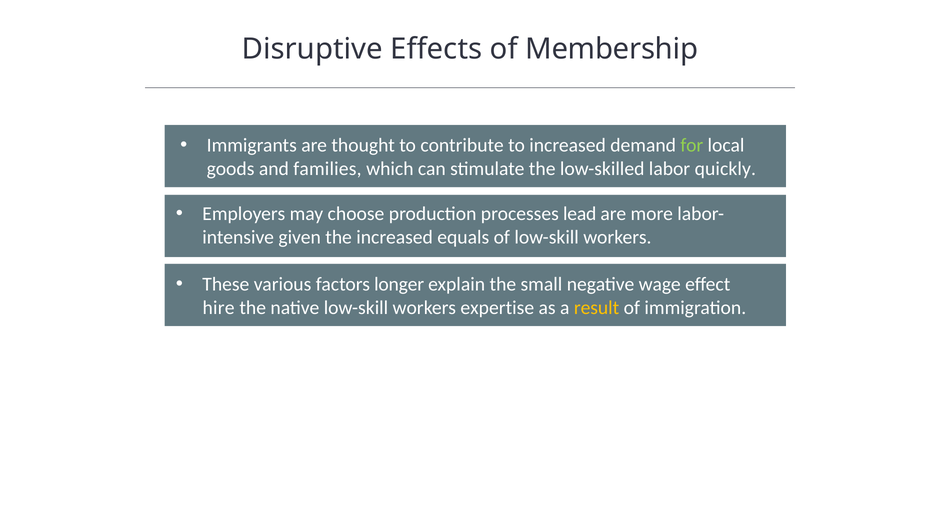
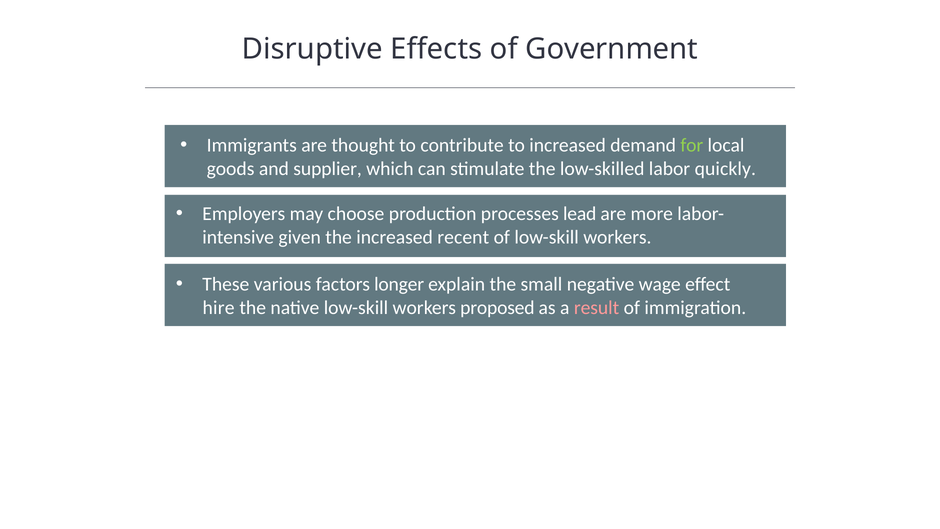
Membership: Membership -> Government
families: families -> supplier
equals: equals -> recent
expertise: expertise -> proposed
result colour: yellow -> pink
